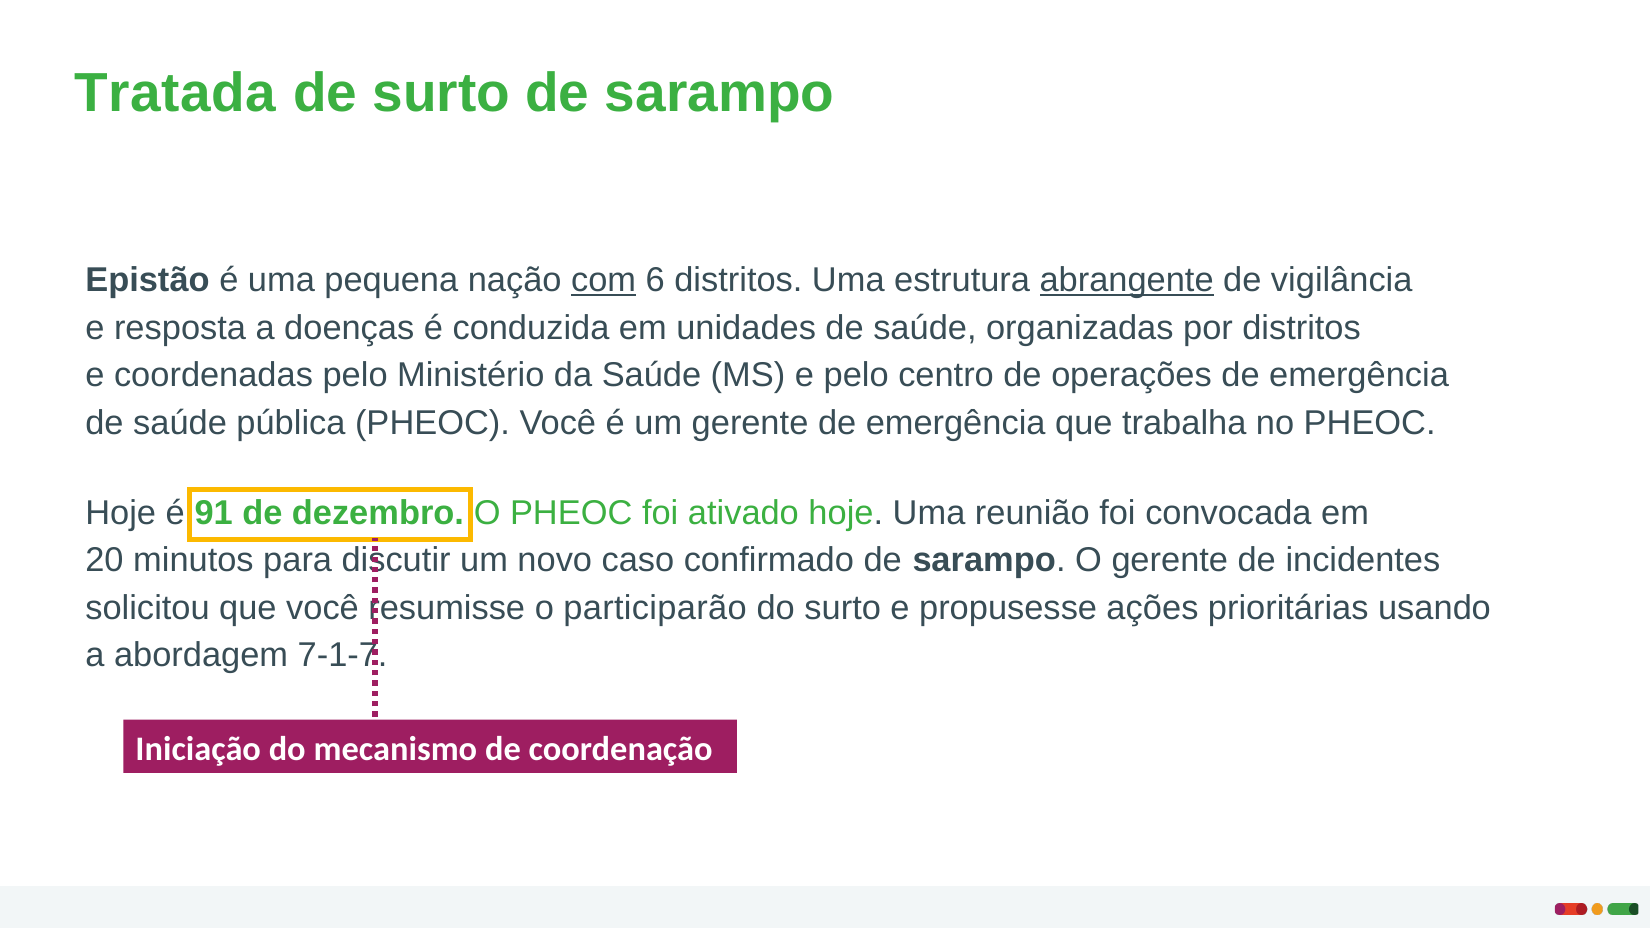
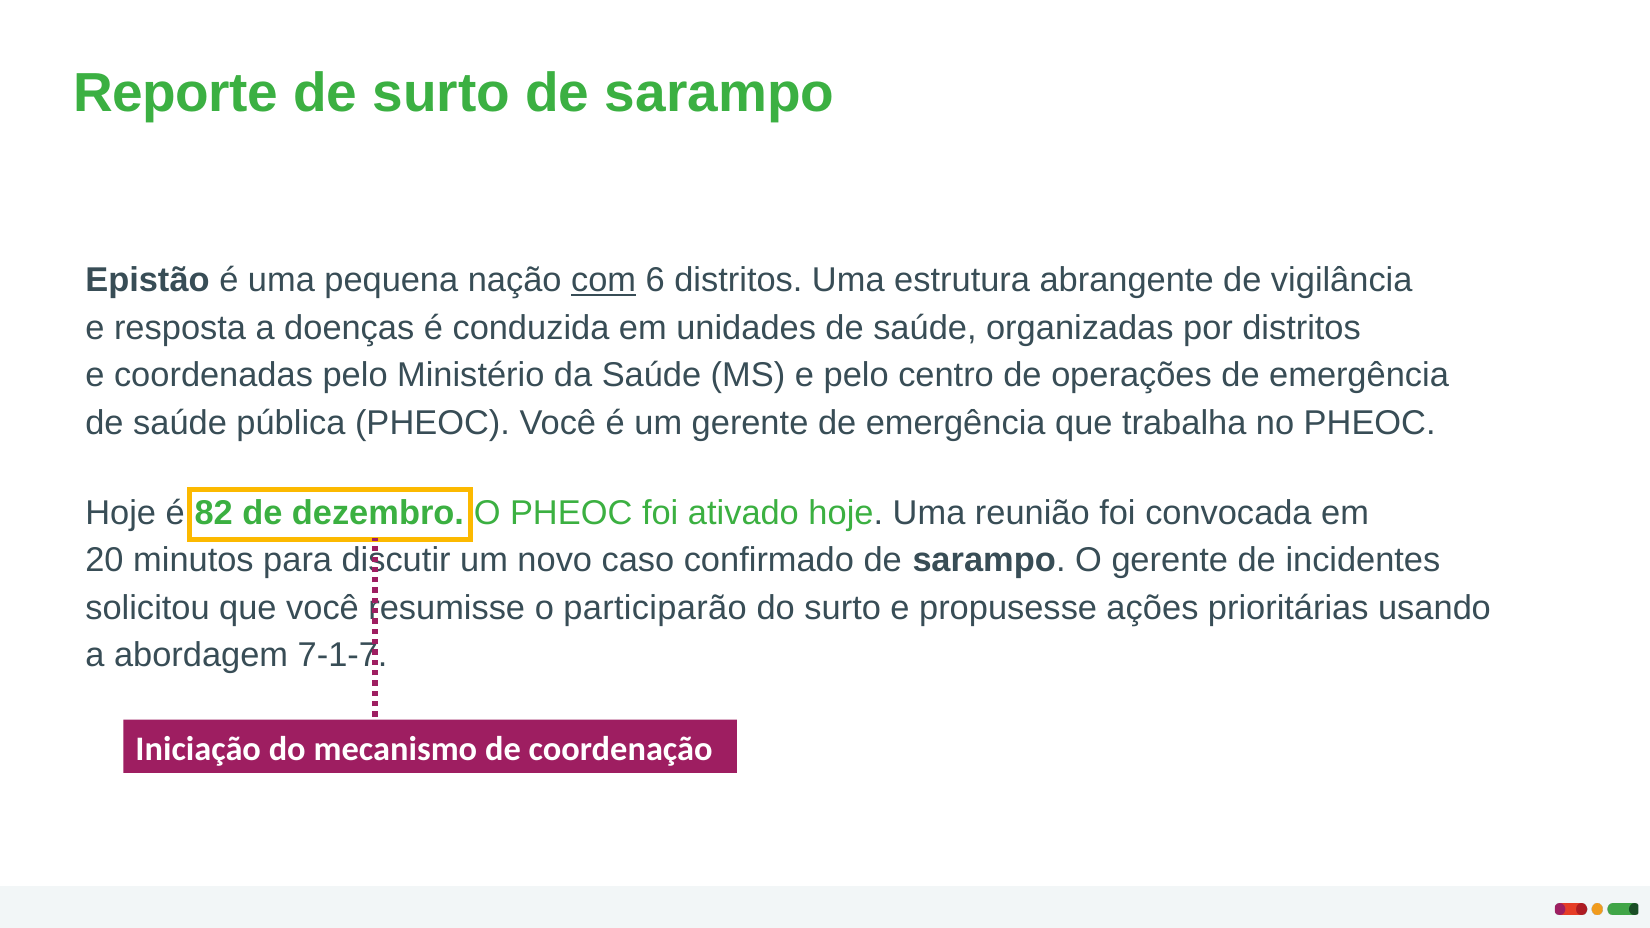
Tratada: Tratada -> Reporte
abrangente underline: present -> none
91: 91 -> 82
